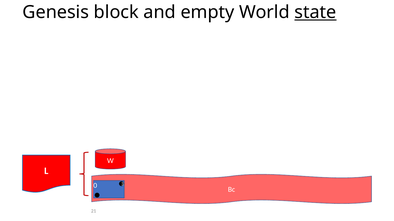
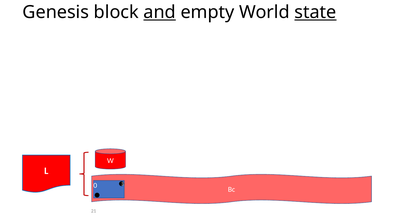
and underline: none -> present
